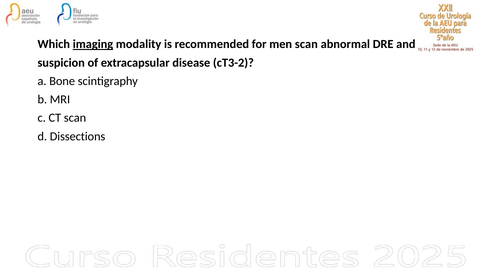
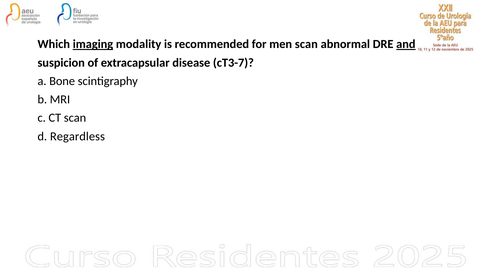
and underline: none -> present
cT3-2: cT3-2 -> cT3-7
Dissections: Dissections -> Regardless
